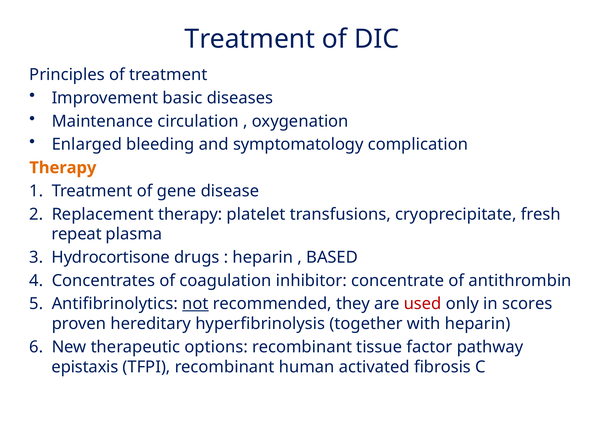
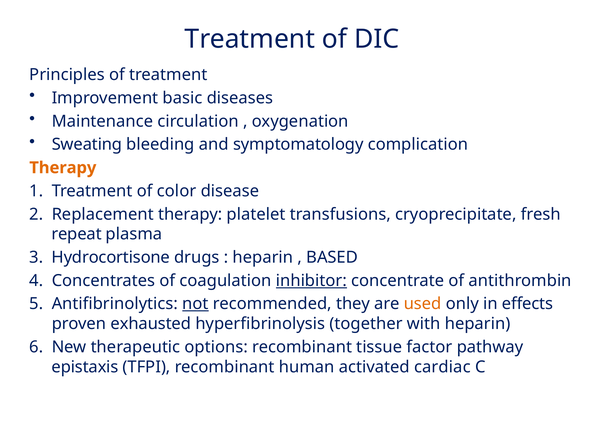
Enlarged: Enlarged -> Sweating
gene: gene -> color
inhibitor underline: none -> present
used colour: red -> orange
scores: scores -> effects
hereditary: hereditary -> exhausted
fibrosis: fibrosis -> cardiac
